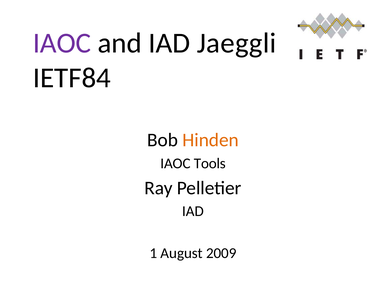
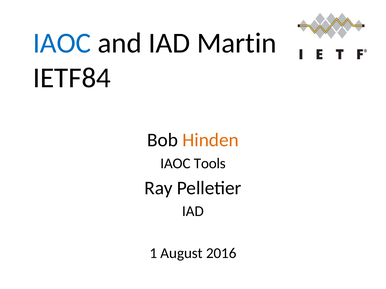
IAOC at (62, 43) colour: purple -> blue
Jaeggli: Jaeggli -> Martin
2009: 2009 -> 2016
